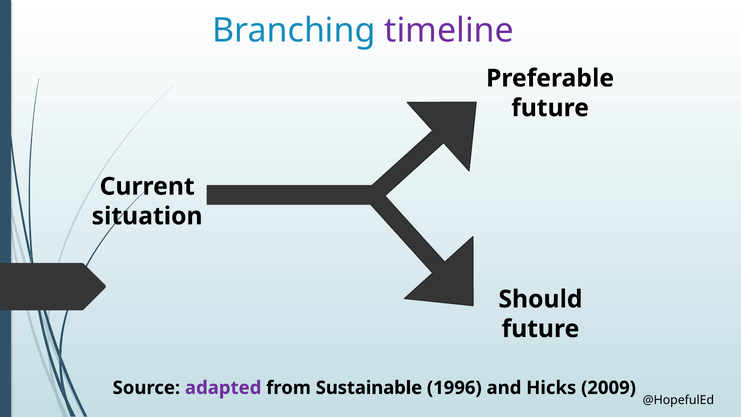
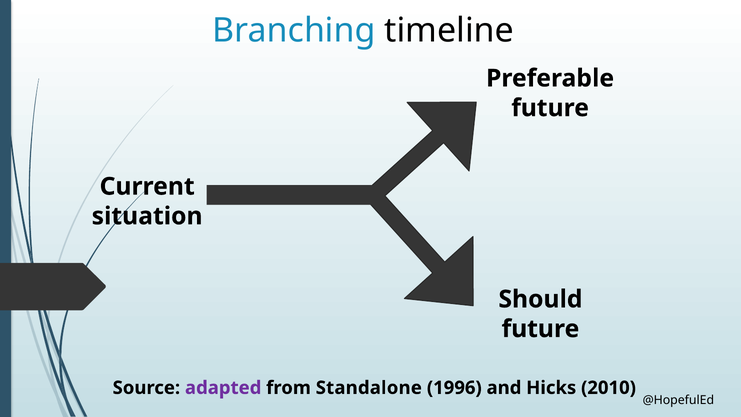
timeline colour: purple -> black
Sustainable: Sustainable -> Standalone
2009: 2009 -> 2010
